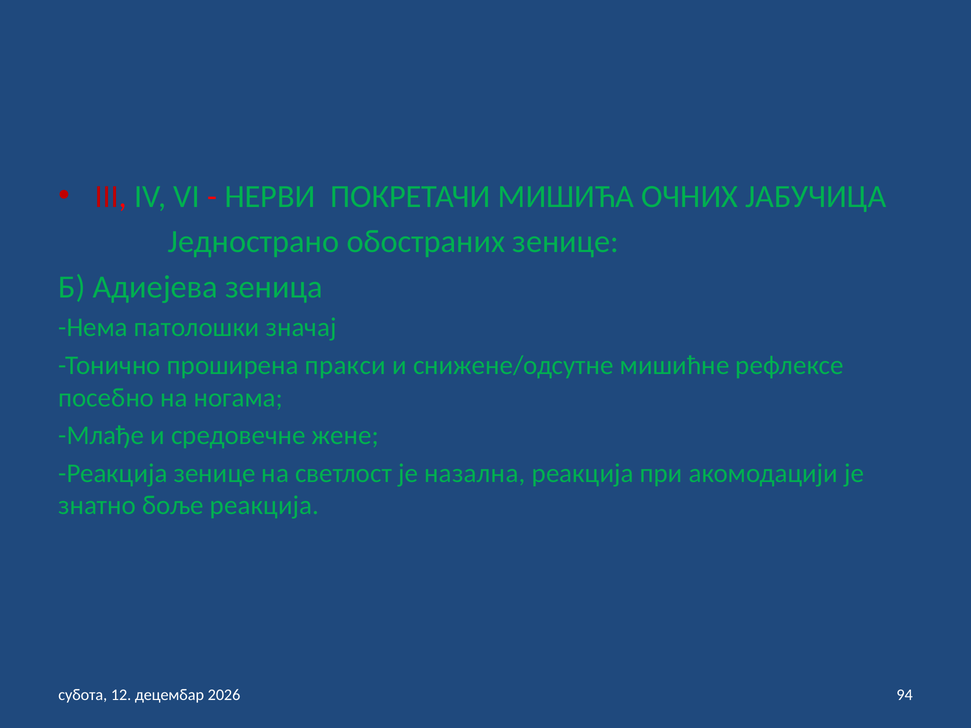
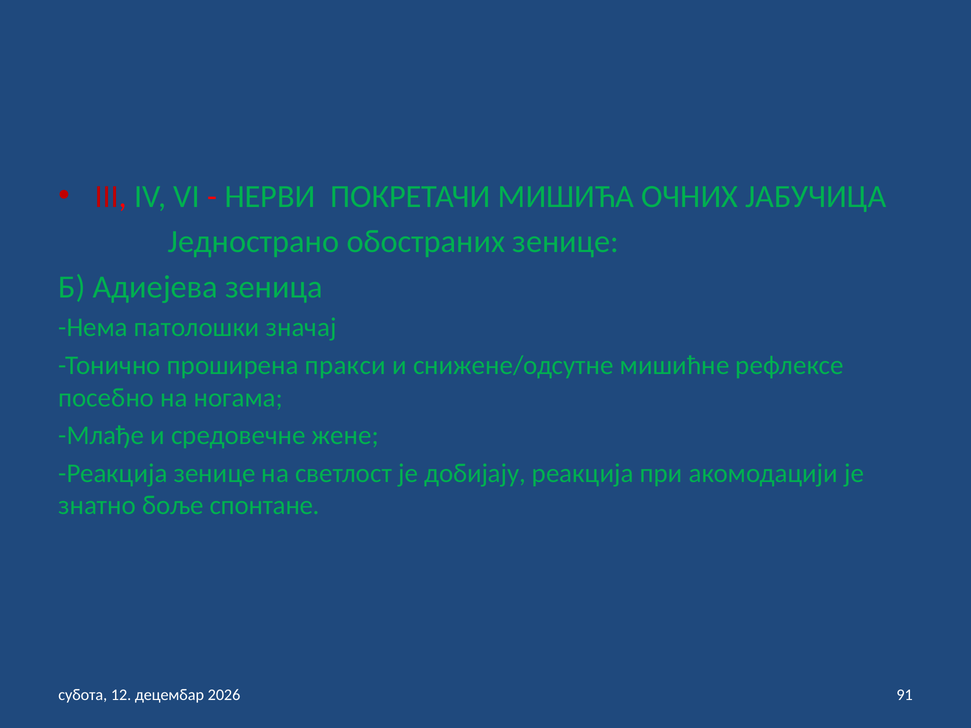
назална: назална -> добијају
боље реакција: реакција -> спонтане
94: 94 -> 91
